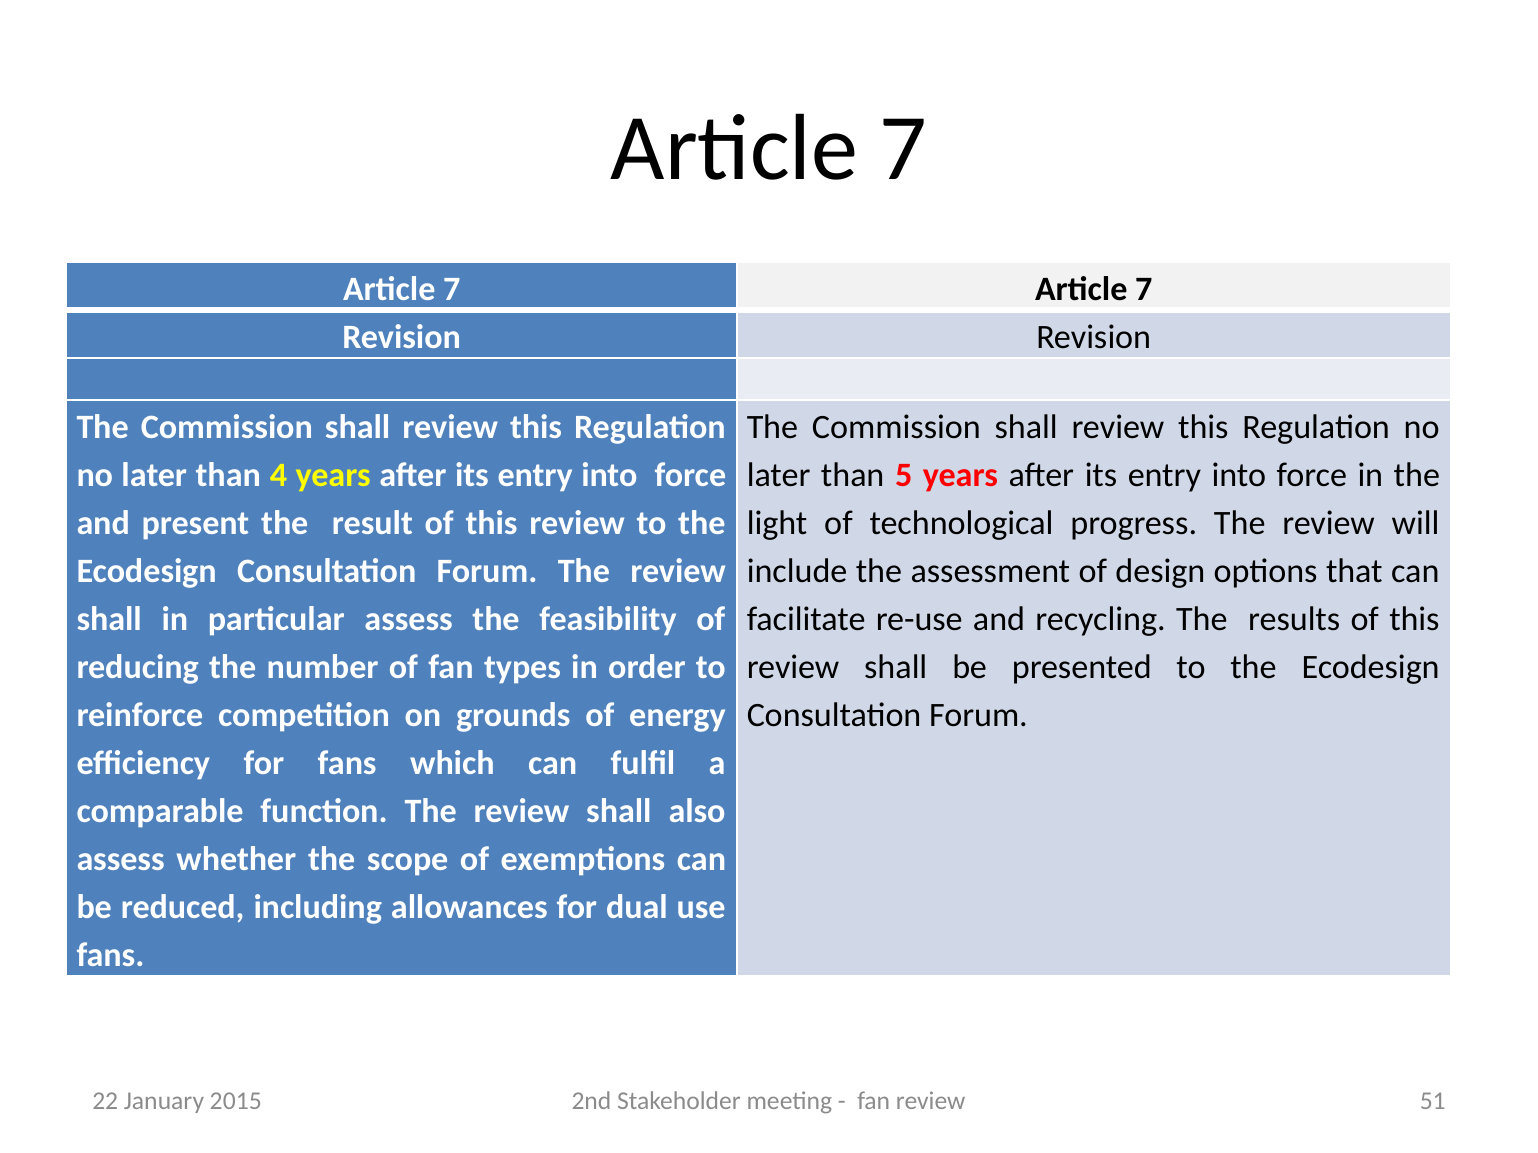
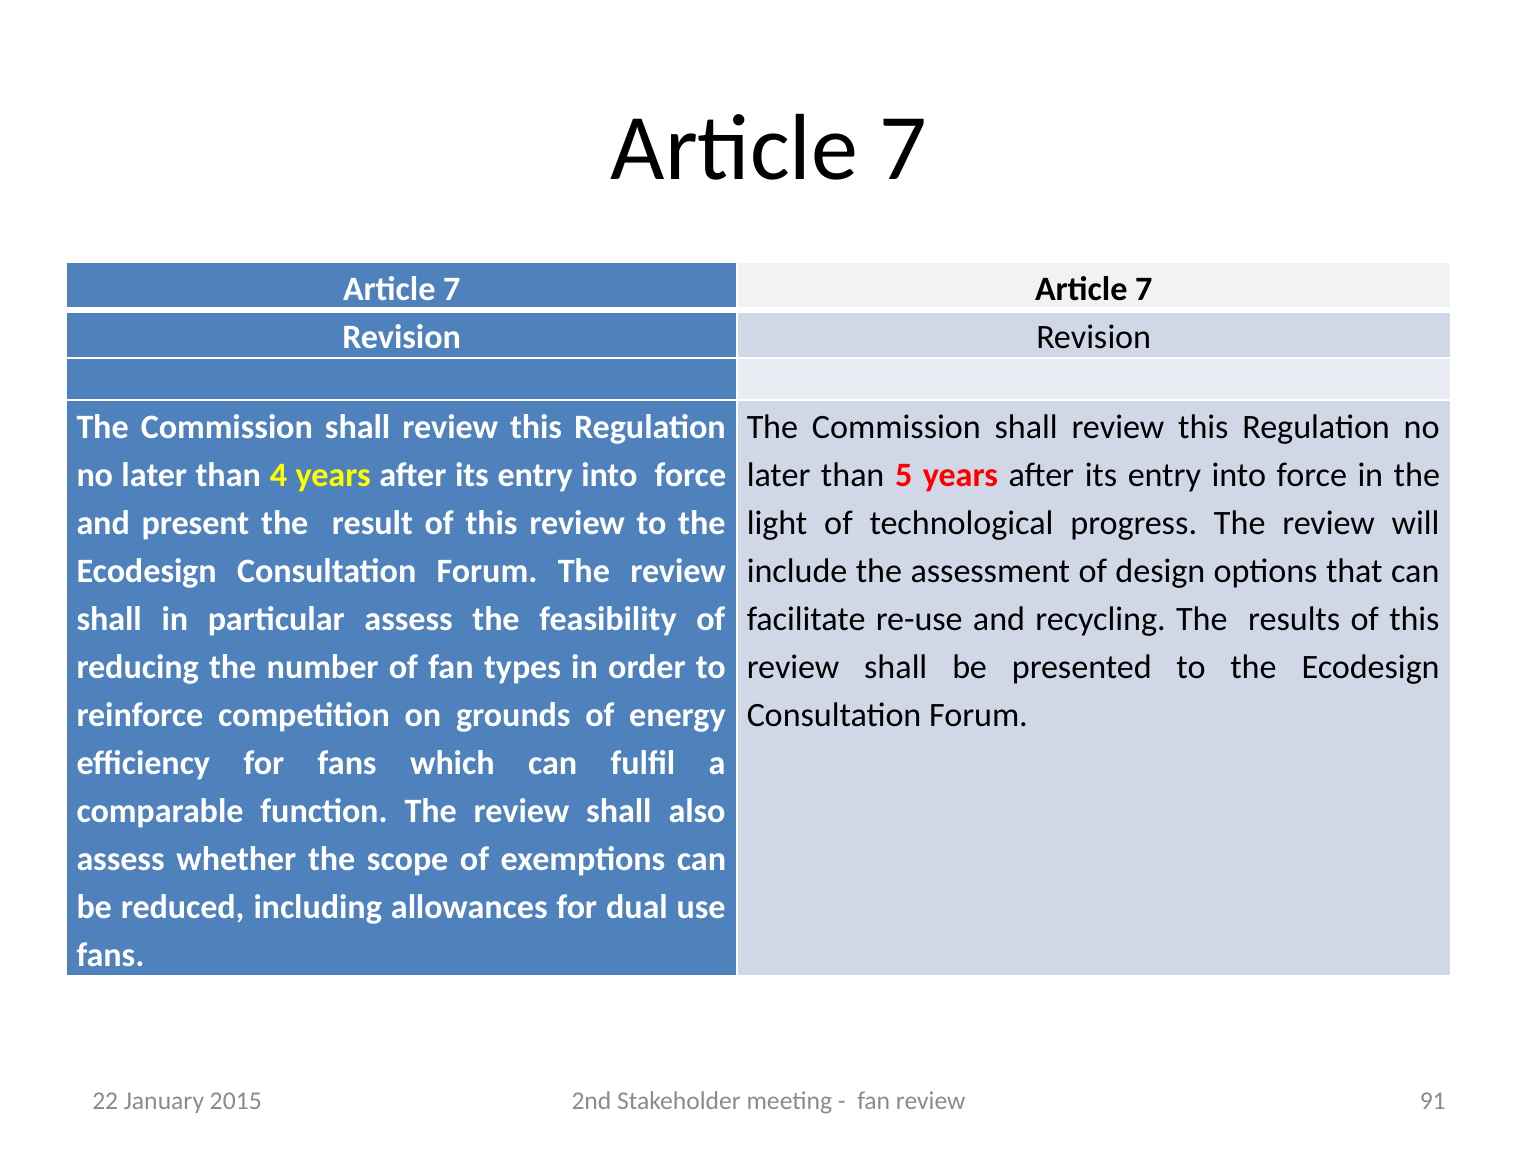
51: 51 -> 91
